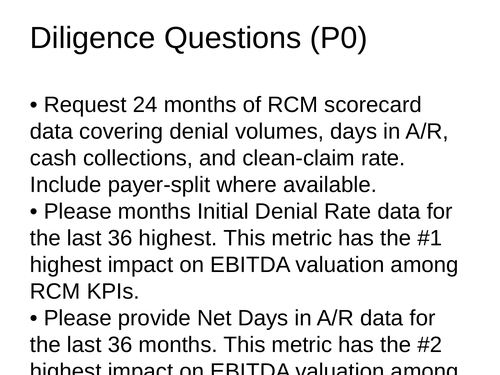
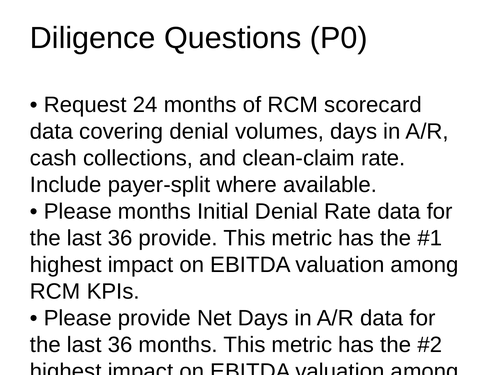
36 highest: highest -> provide
